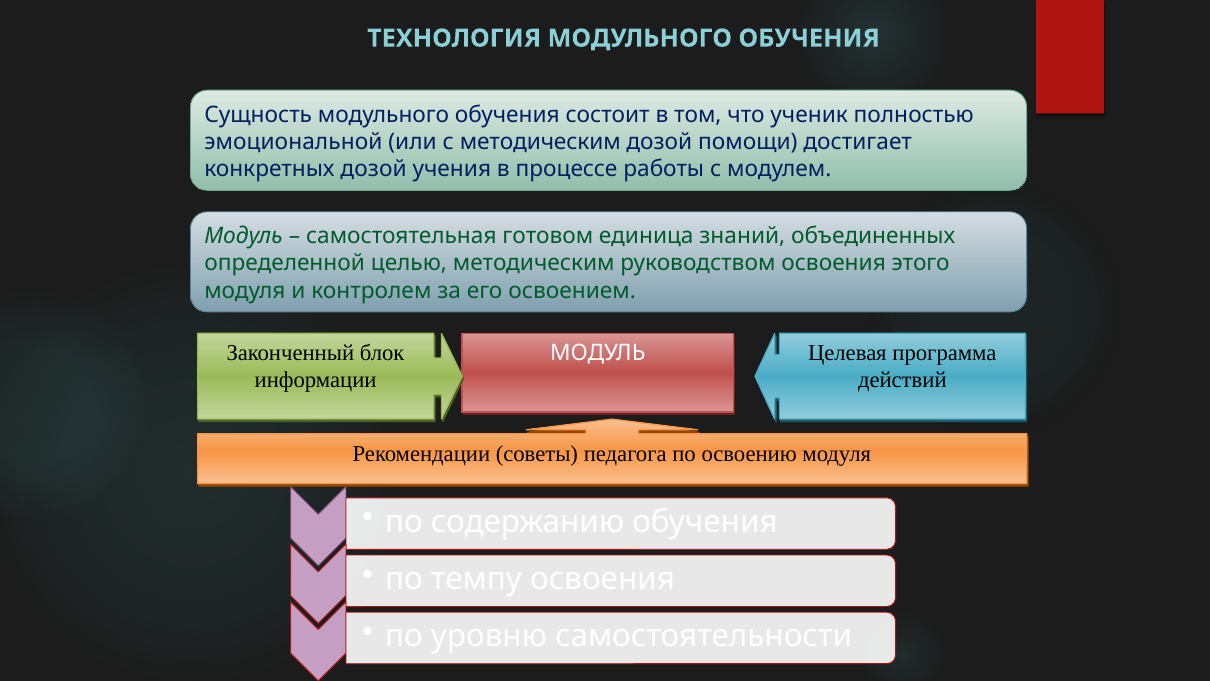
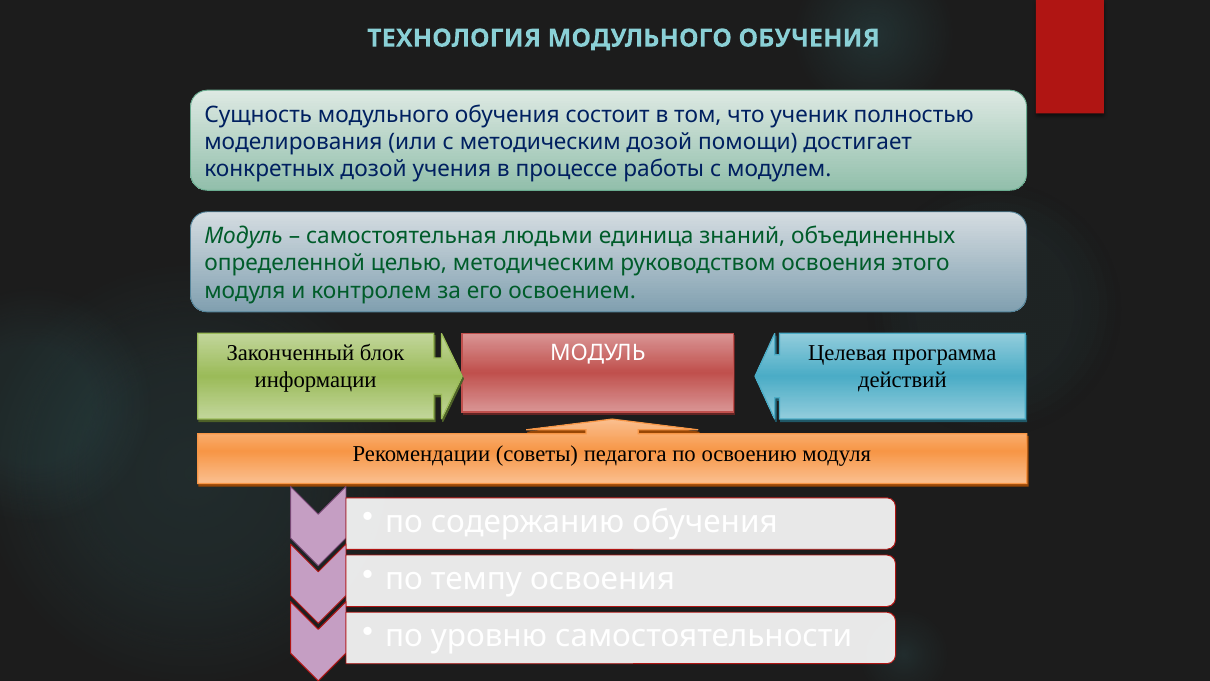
эмоциональной: эмоциональной -> моделирования
готовом: готовом -> людьми
